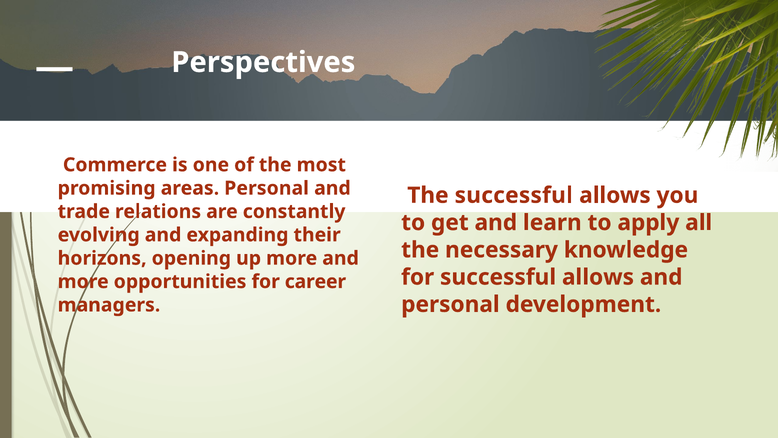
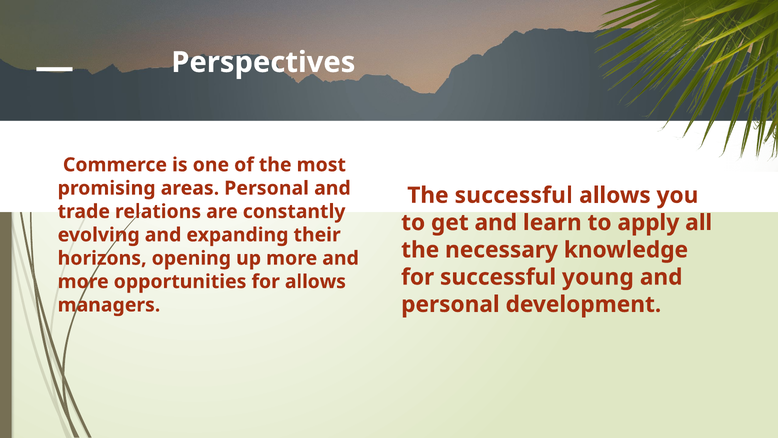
for successful allows: allows -> young
for career: career -> allows
